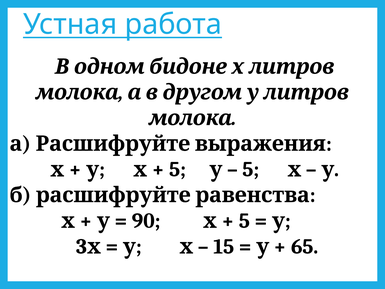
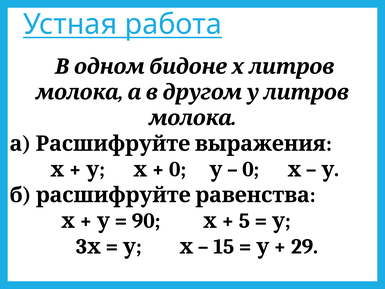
5 at (178, 169): 5 -> 0
5 at (251, 169): 5 -> 0
65: 65 -> 29
